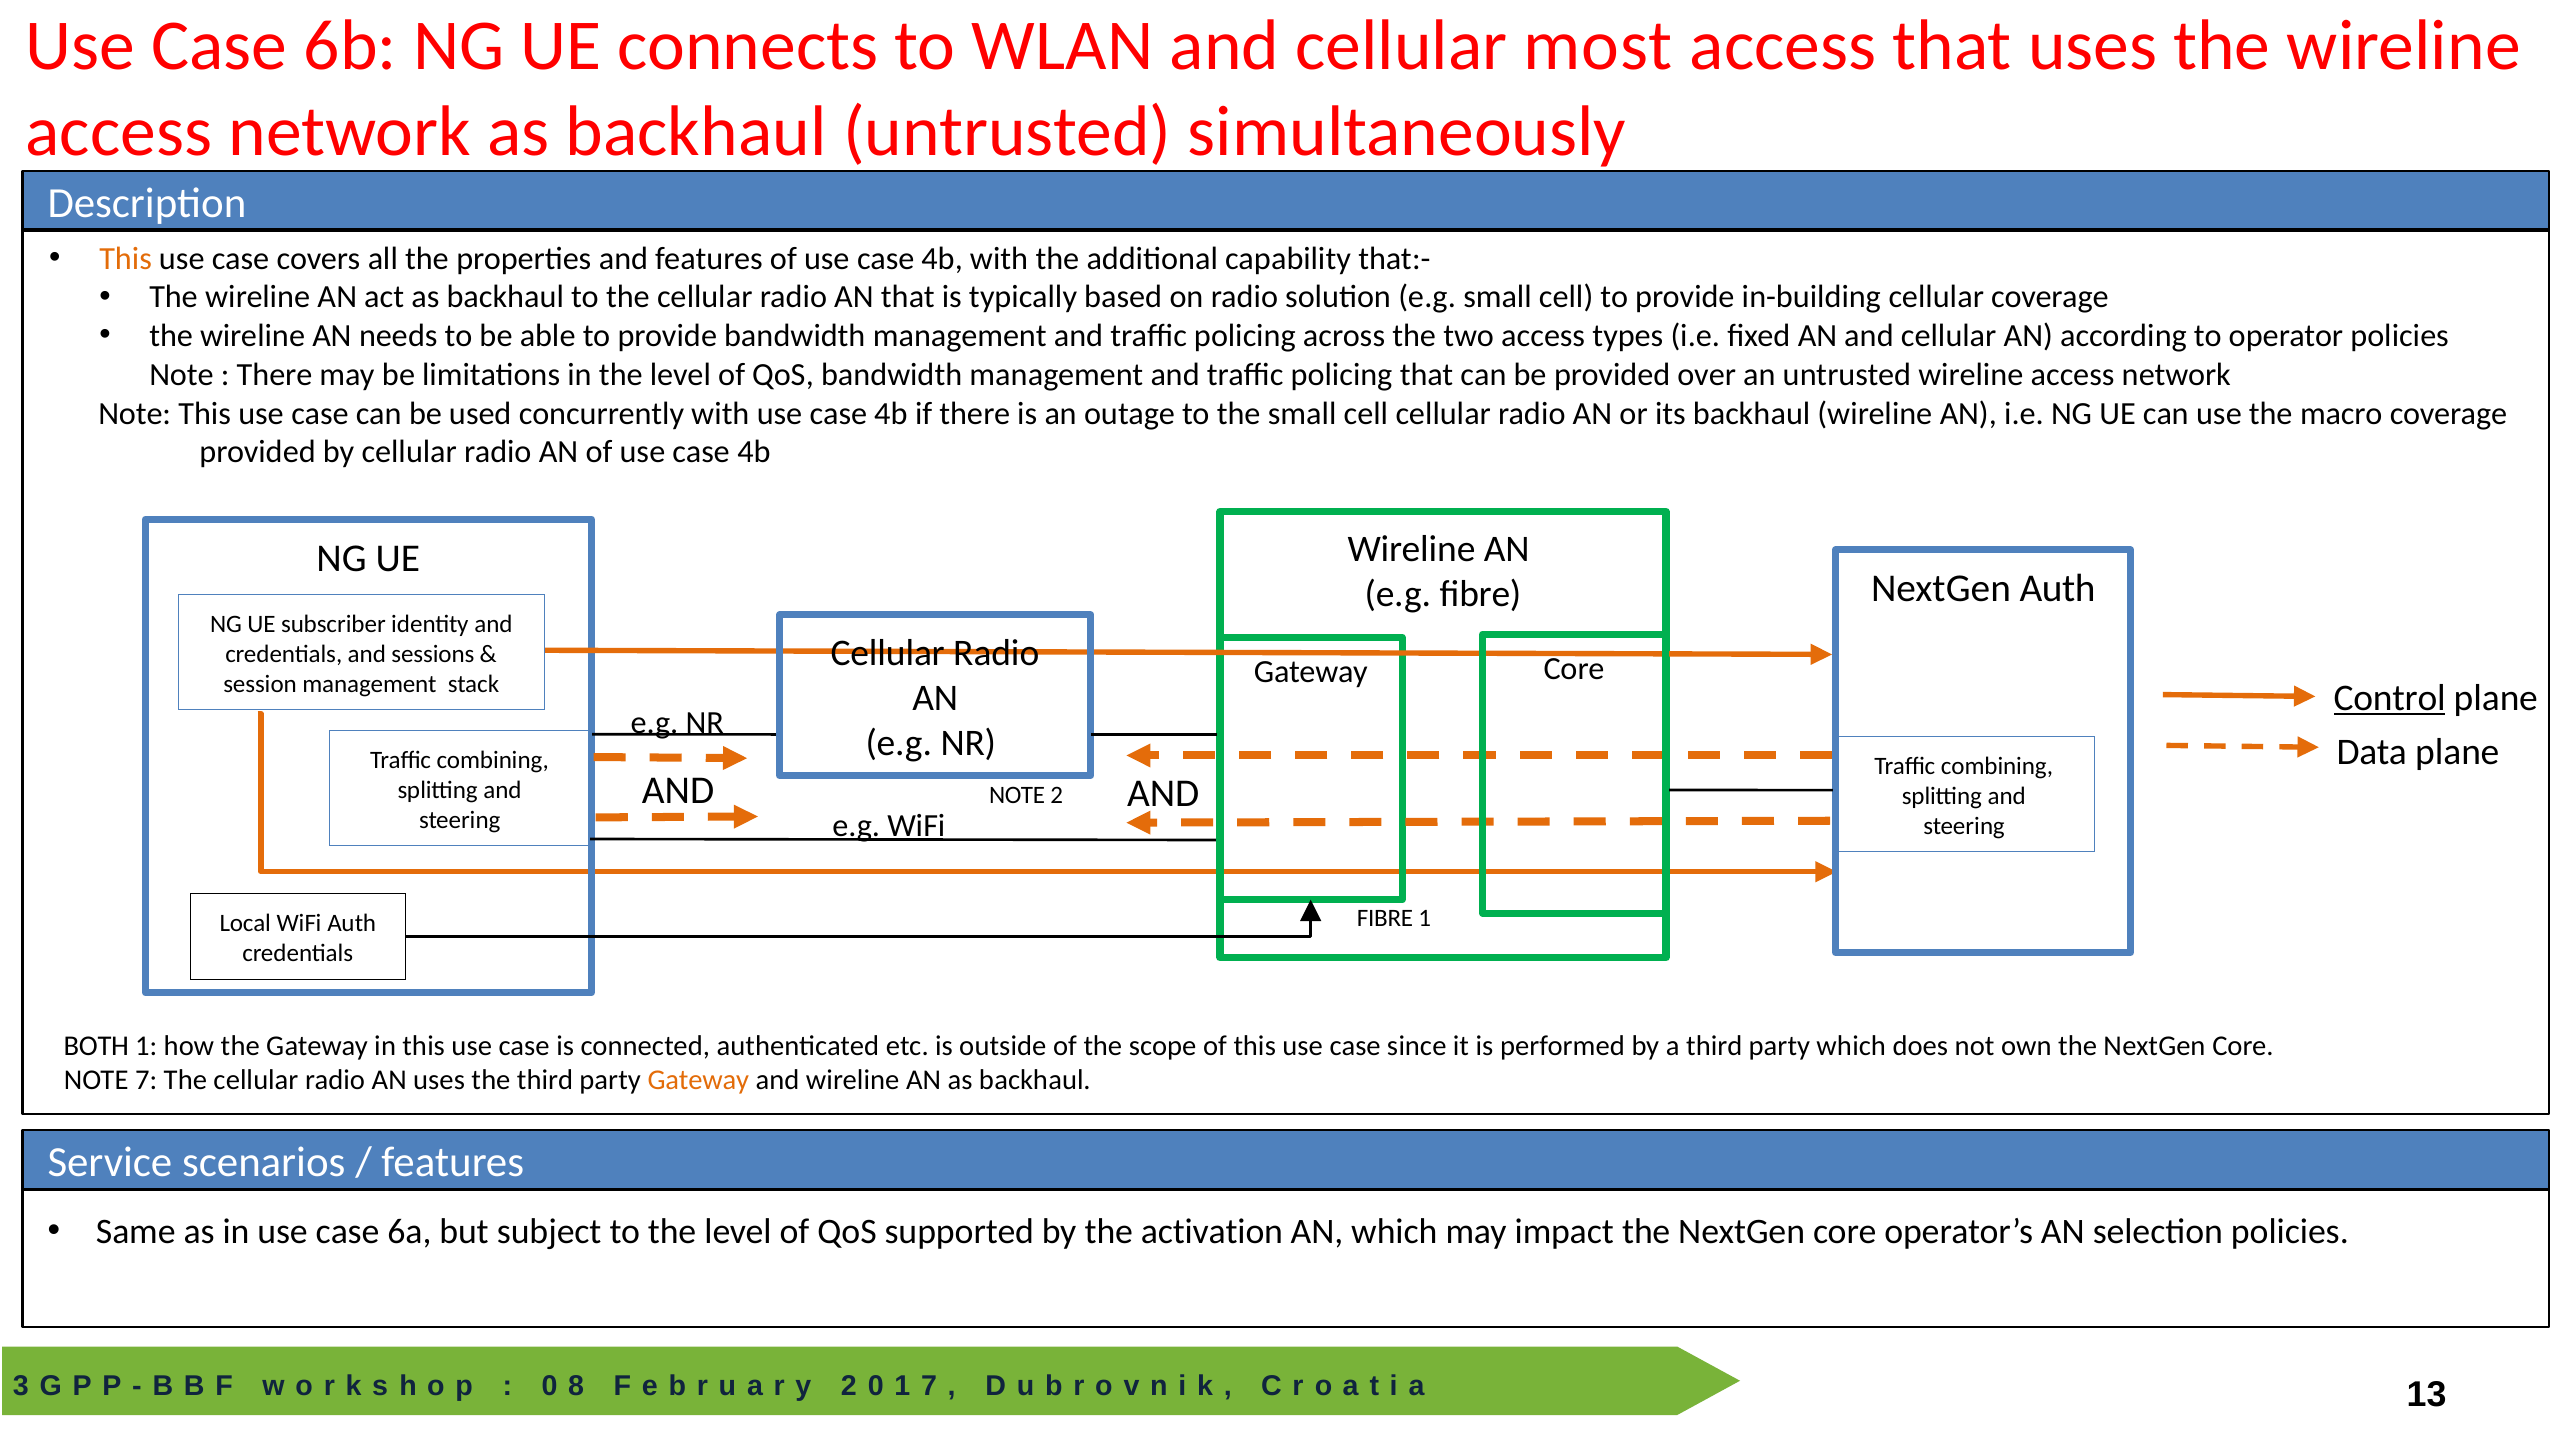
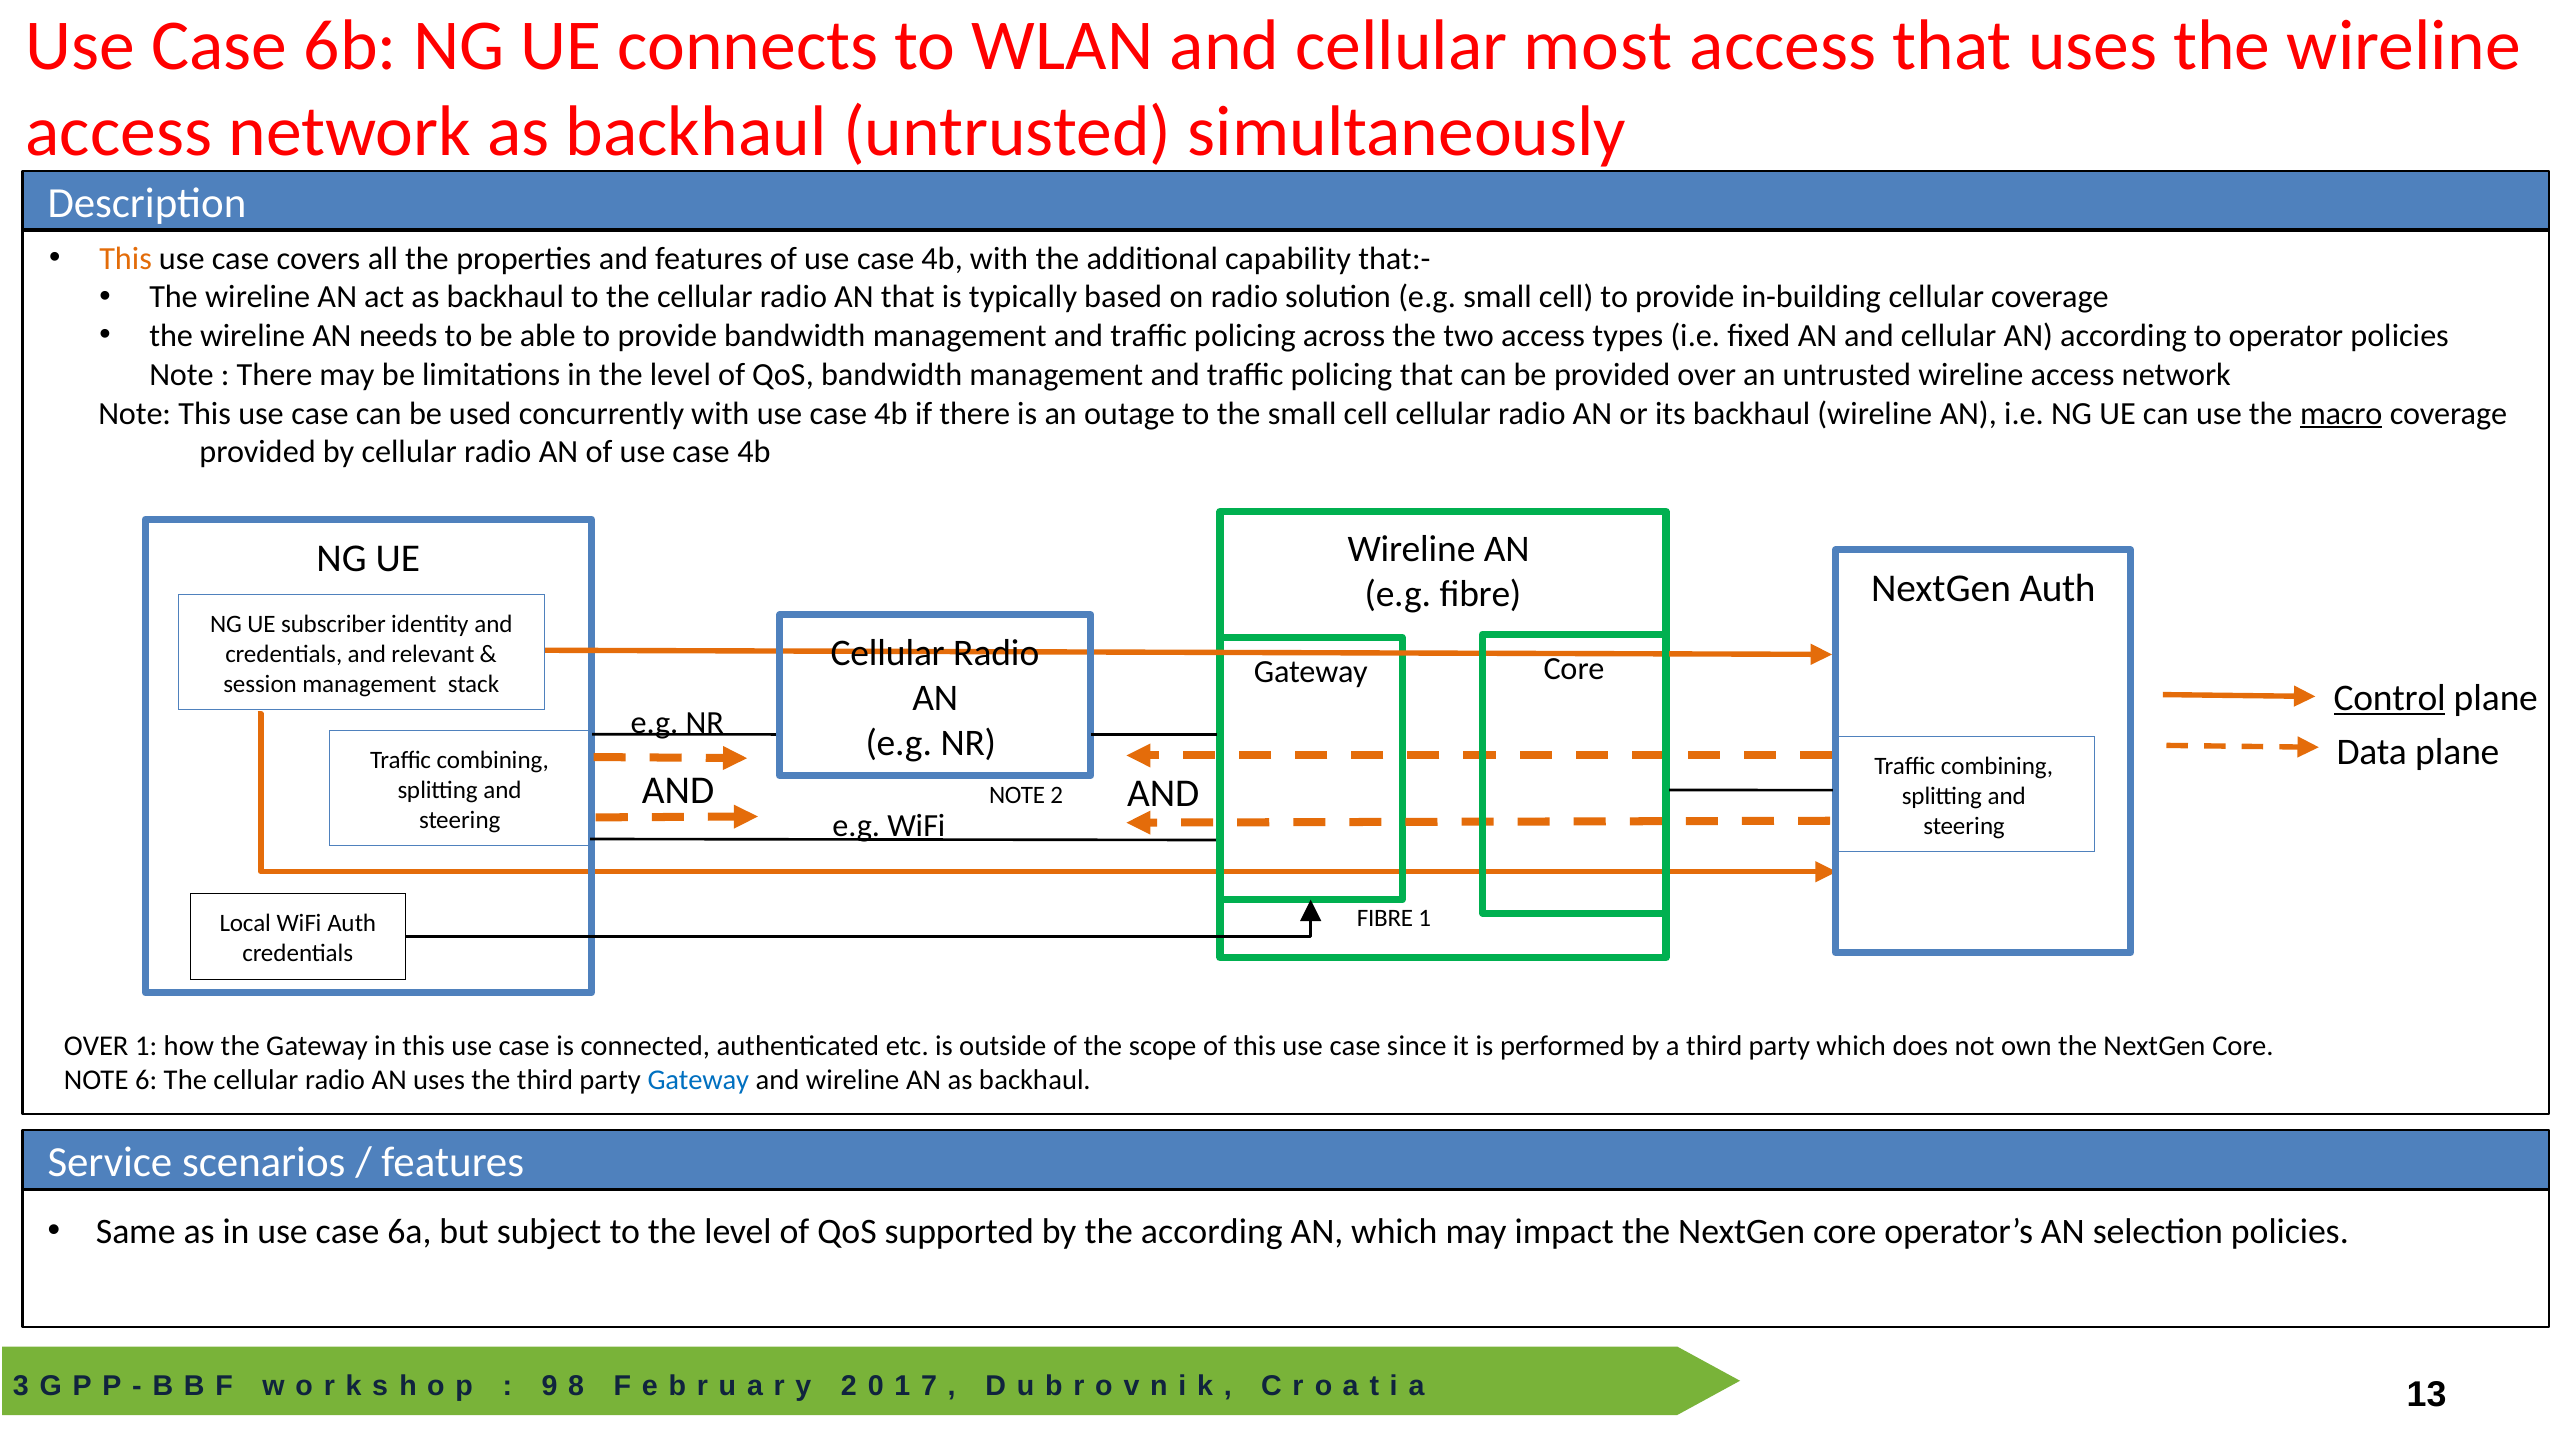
macro underline: none -> present
sessions: sessions -> relevant
BOTH at (96, 1046): BOTH -> OVER
NOTE 7: 7 -> 6
Gateway at (698, 1080) colour: orange -> blue
the activation: activation -> according
0 at (550, 1386): 0 -> 9
